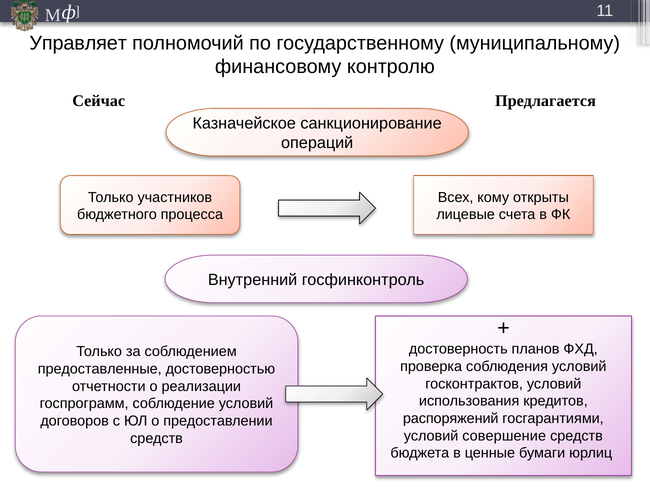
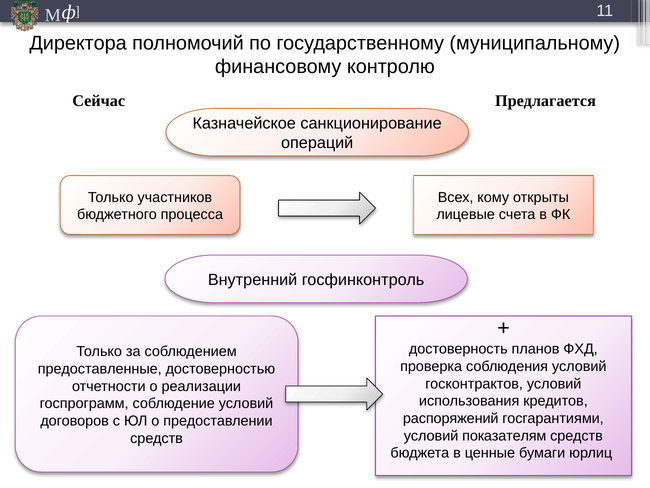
Управляет: Управляет -> Директора
совершение: совершение -> показателям
